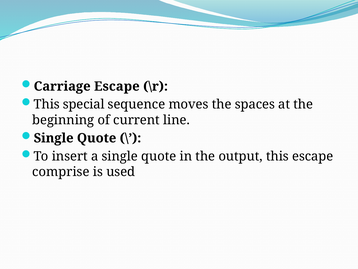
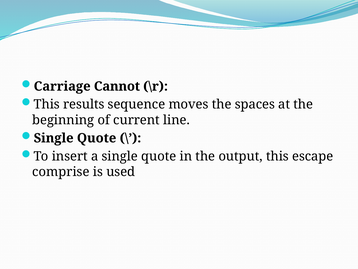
Carriage Escape: Escape -> Cannot
special: special -> results
